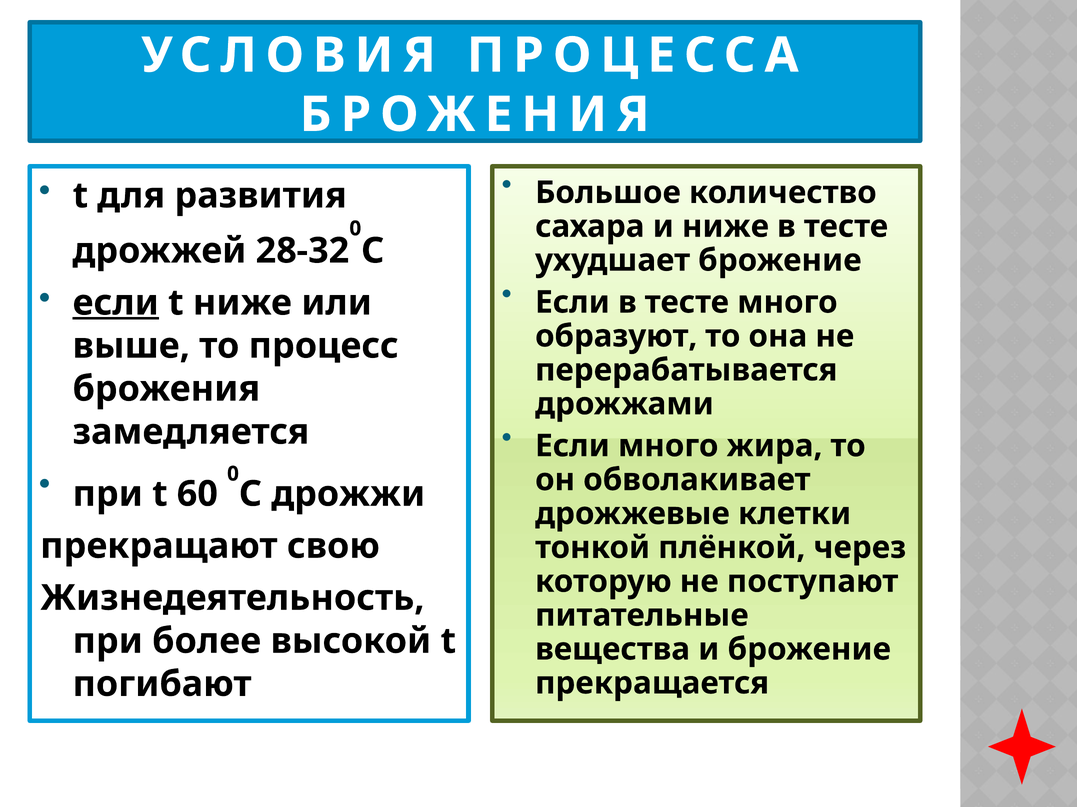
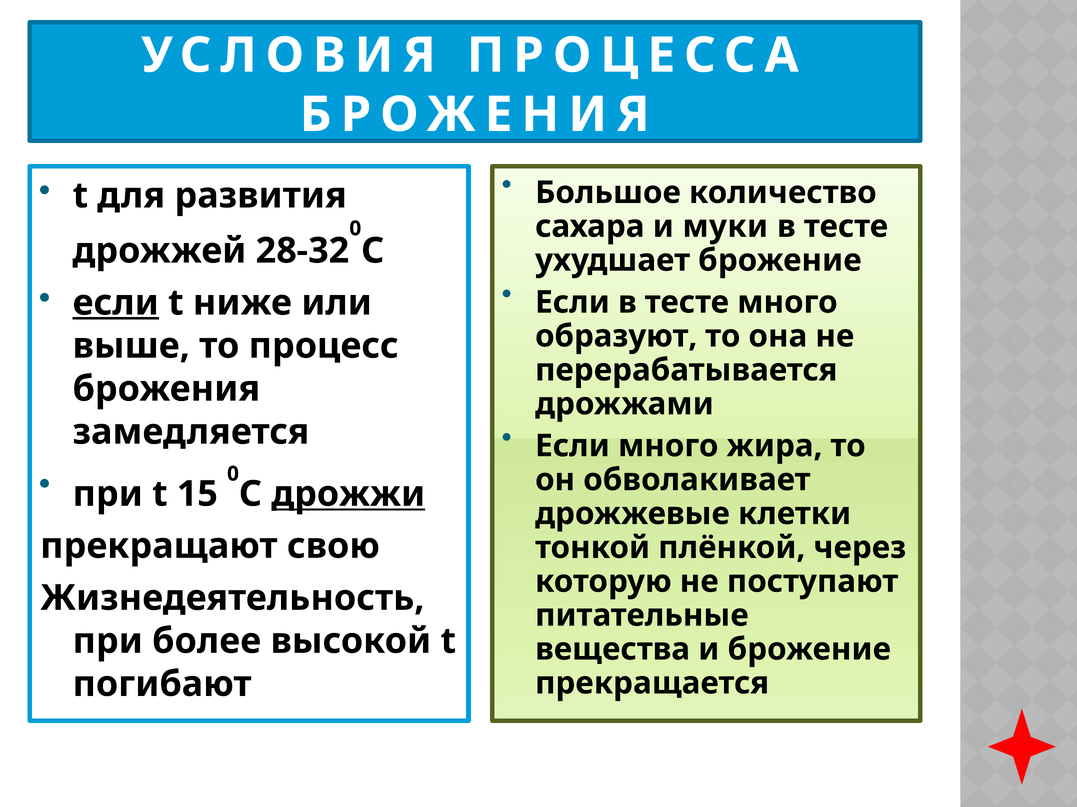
и ниже: ниже -> муки
60: 60 -> 15
дрожжи underline: none -> present
